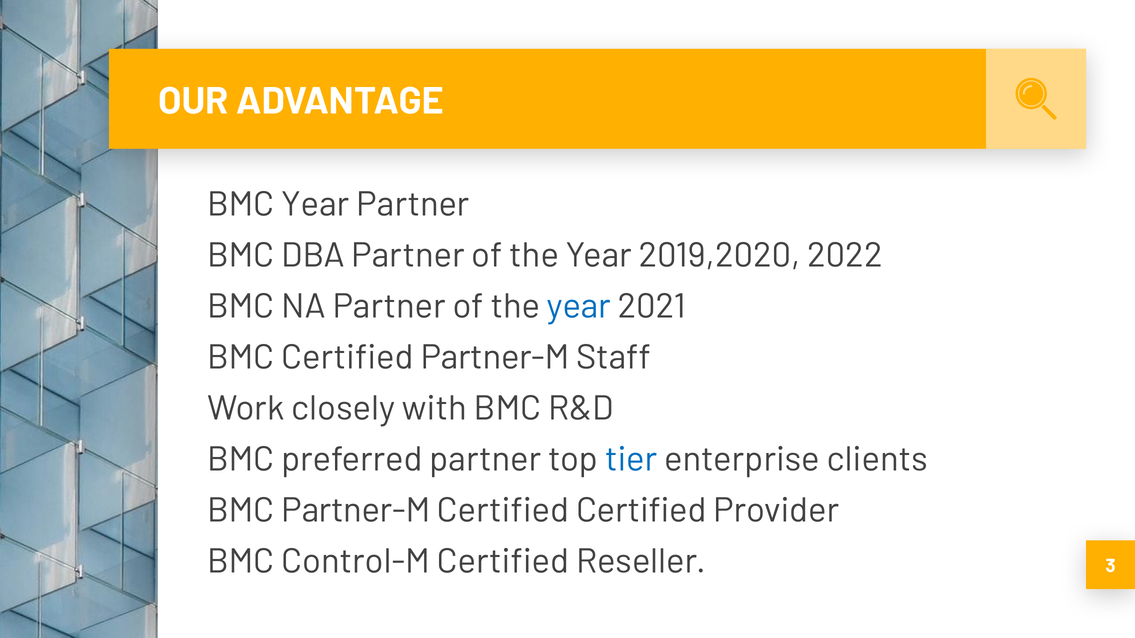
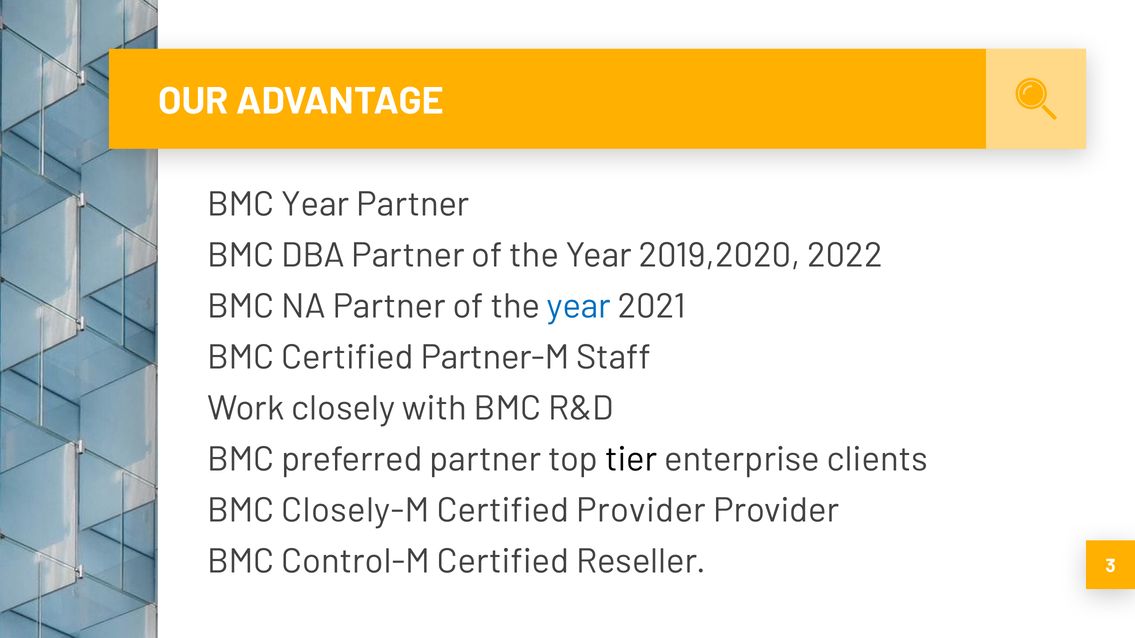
tier colour: blue -> black
BMC Partner-M: Partner-M -> Closely-M
Certified Certified: Certified -> Provider
